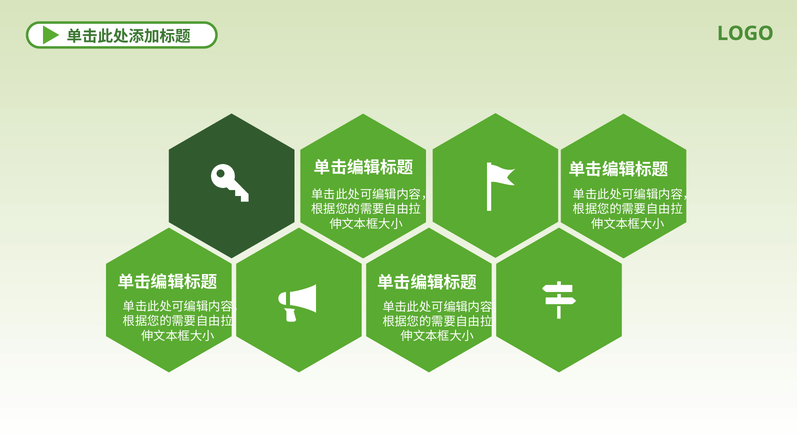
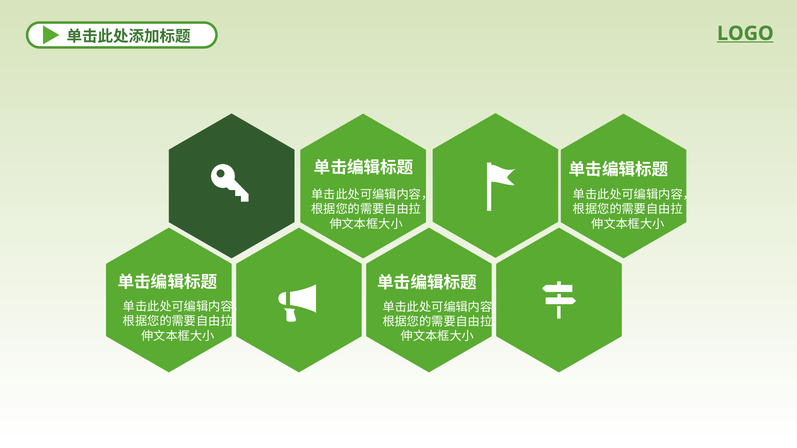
LOGO underline: none -> present
